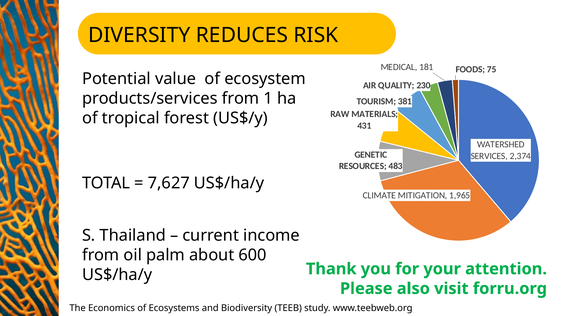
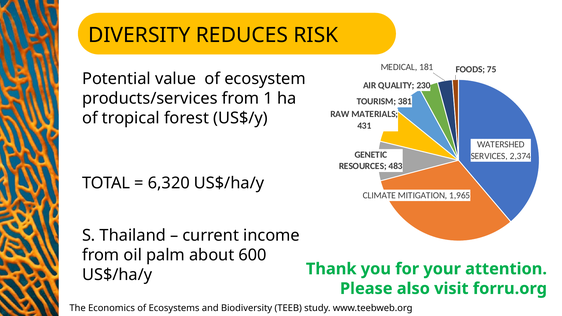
7,627: 7,627 -> 6,320
